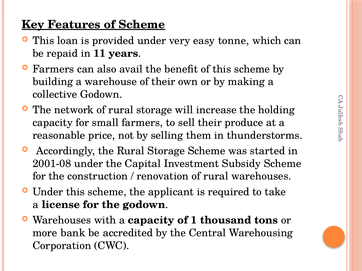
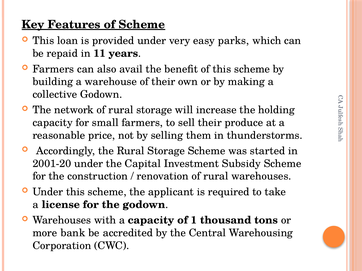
tonne: tonne -> parks
2001-08: 2001-08 -> 2001-20
